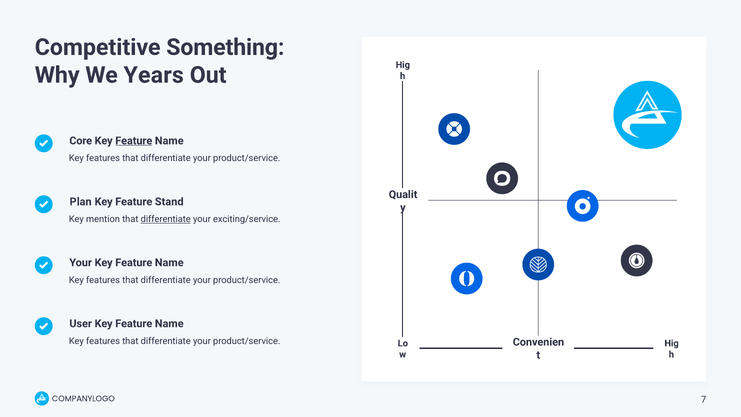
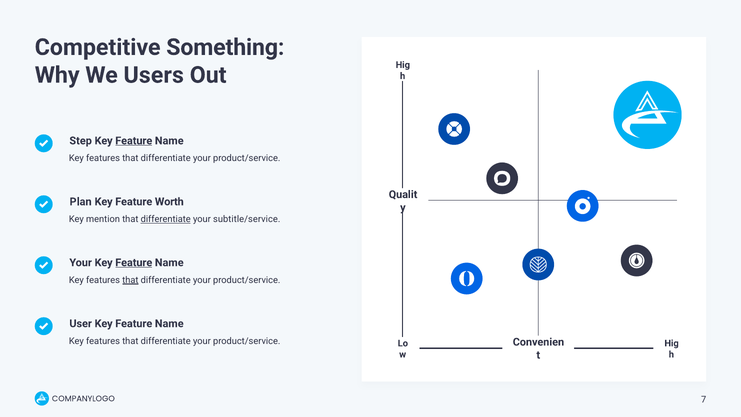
Years: Years -> Users
Core: Core -> Step
Stand: Stand -> Worth
exciting/service: exciting/service -> subtitle/service
Feature at (134, 263) underline: none -> present
that at (130, 280) underline: none -> present
